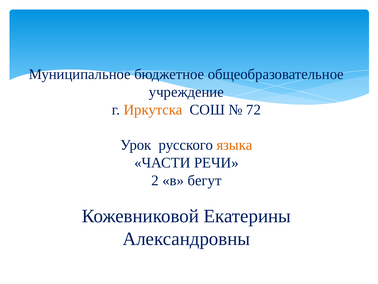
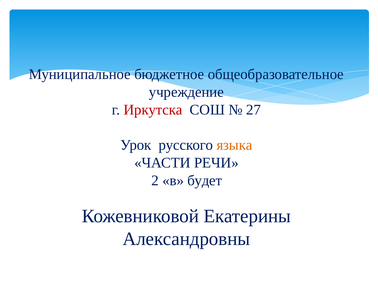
Иркутска colour: orange -> red
72: 72 -> 27
бегут: бегут -> будет
